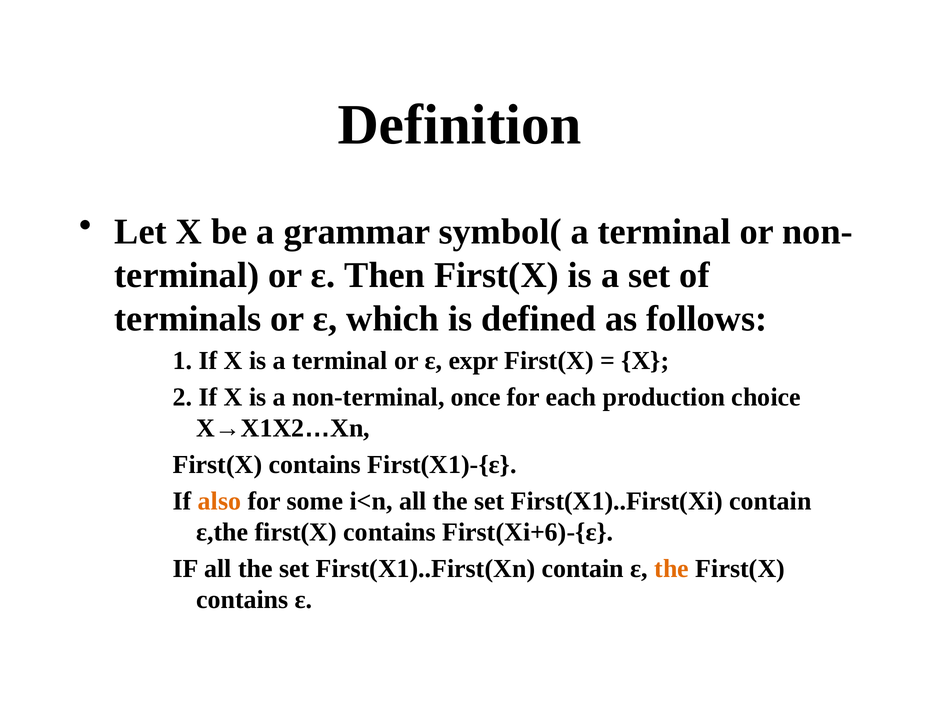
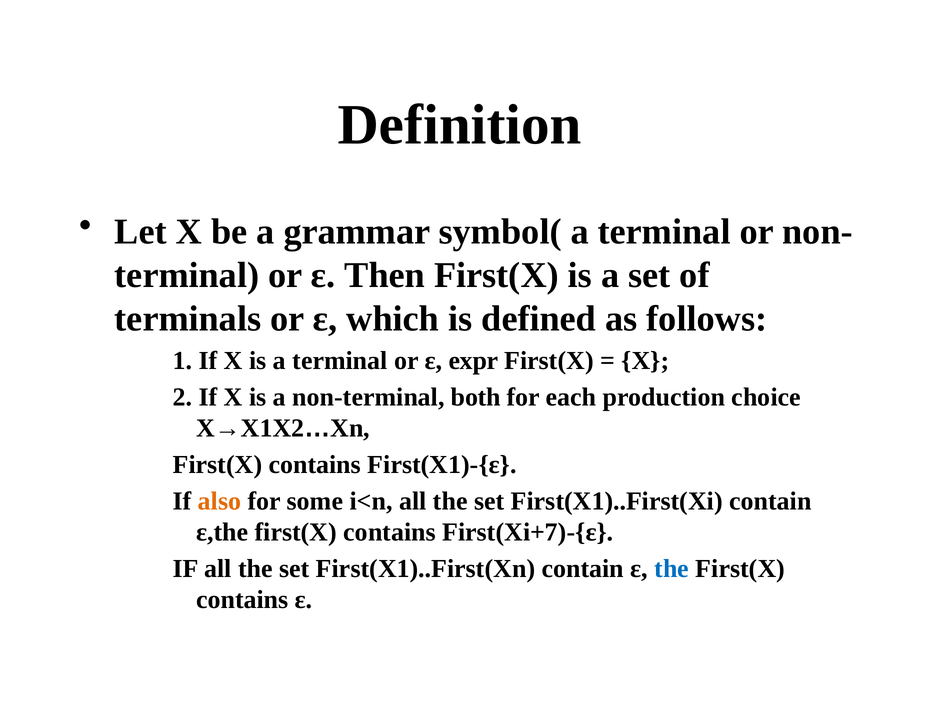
once: once -> both
First(Xi+6)-{ε: First(Xi+6)-{ε -> First(Xi+7)-{ε
the at (672, 568) colour: orange -> blue
